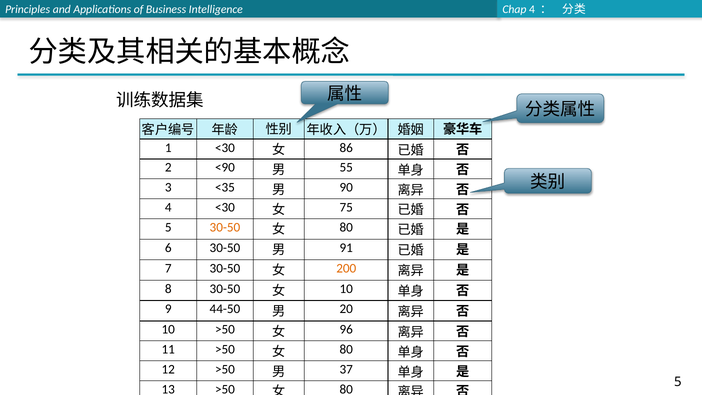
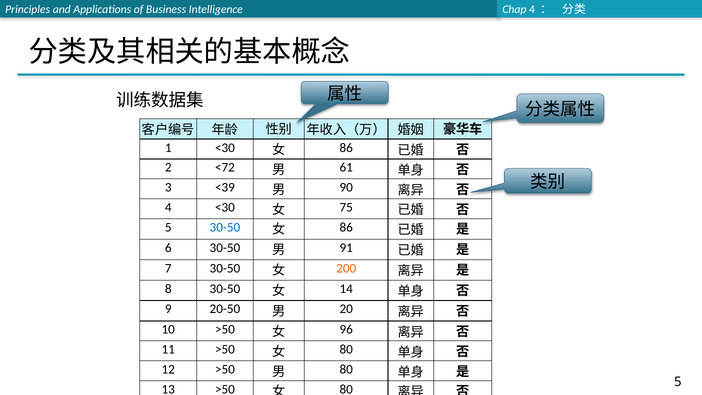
<90: <90 -> <72
55: 55 -> 61
<35: <35 -> <39
30-50 at (225, 227) colour: orange -> blue
80 at (346, 227): 80 -> 86
10 at (346, 289): 10 -> 14
44-50: 44-50 -> 20-50
37 at (346, 369): 37 -> 80
